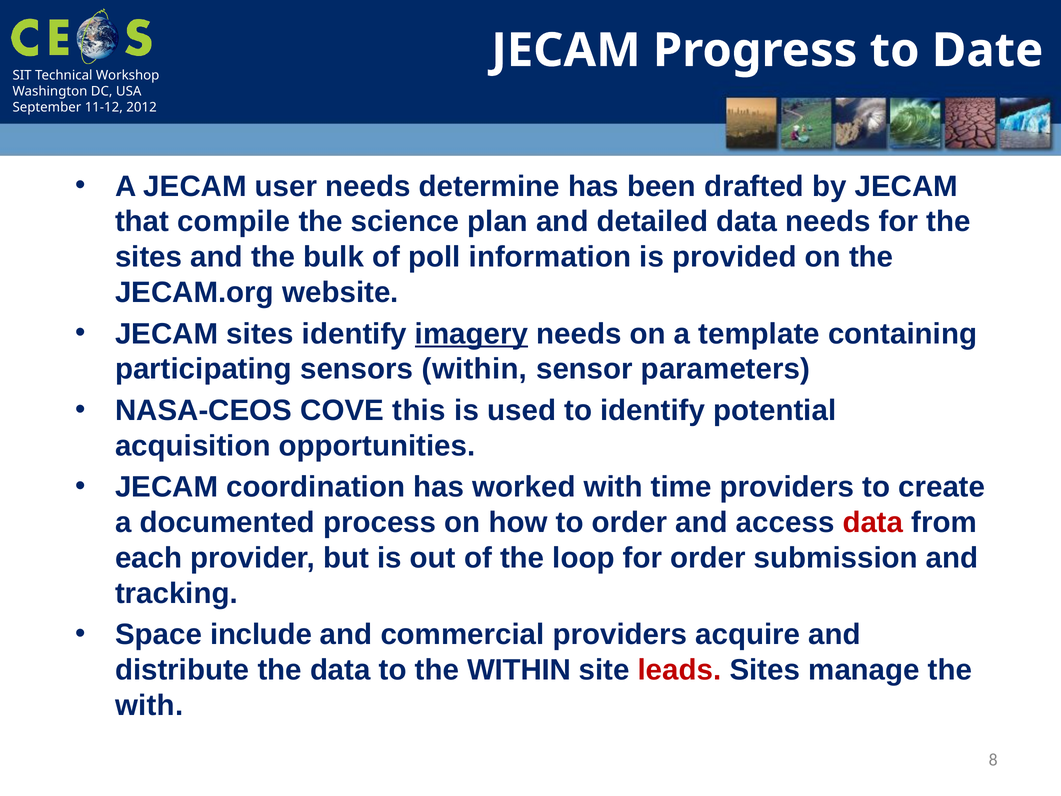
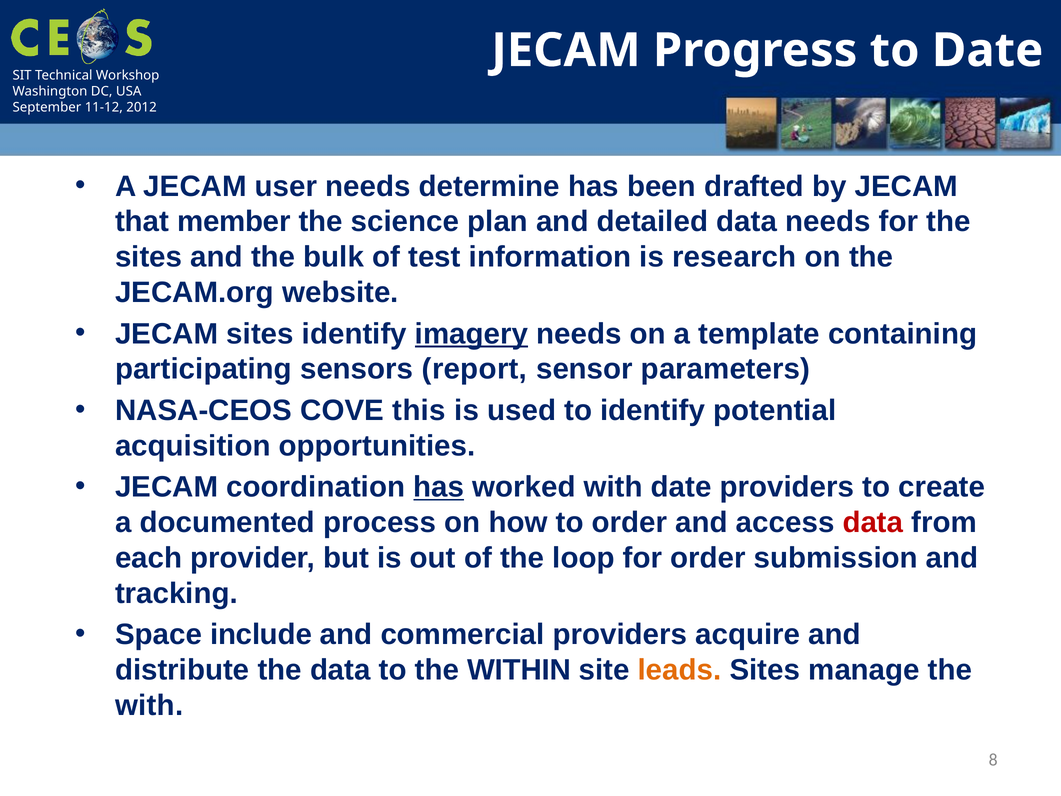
compile: compile -> member
poll: poll -> test
provided: provided -> research
sensors within: within -> report
has at (439, 487) underline: none -> present
with time: time -> date
leads colour: red -> orange
